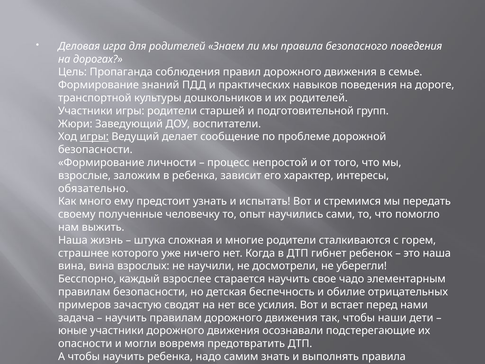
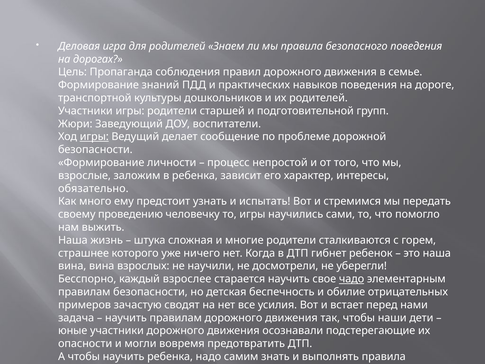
полученные: полученные -> проведению
то опыт: опыт -> игры
чадо underline: none -> present
